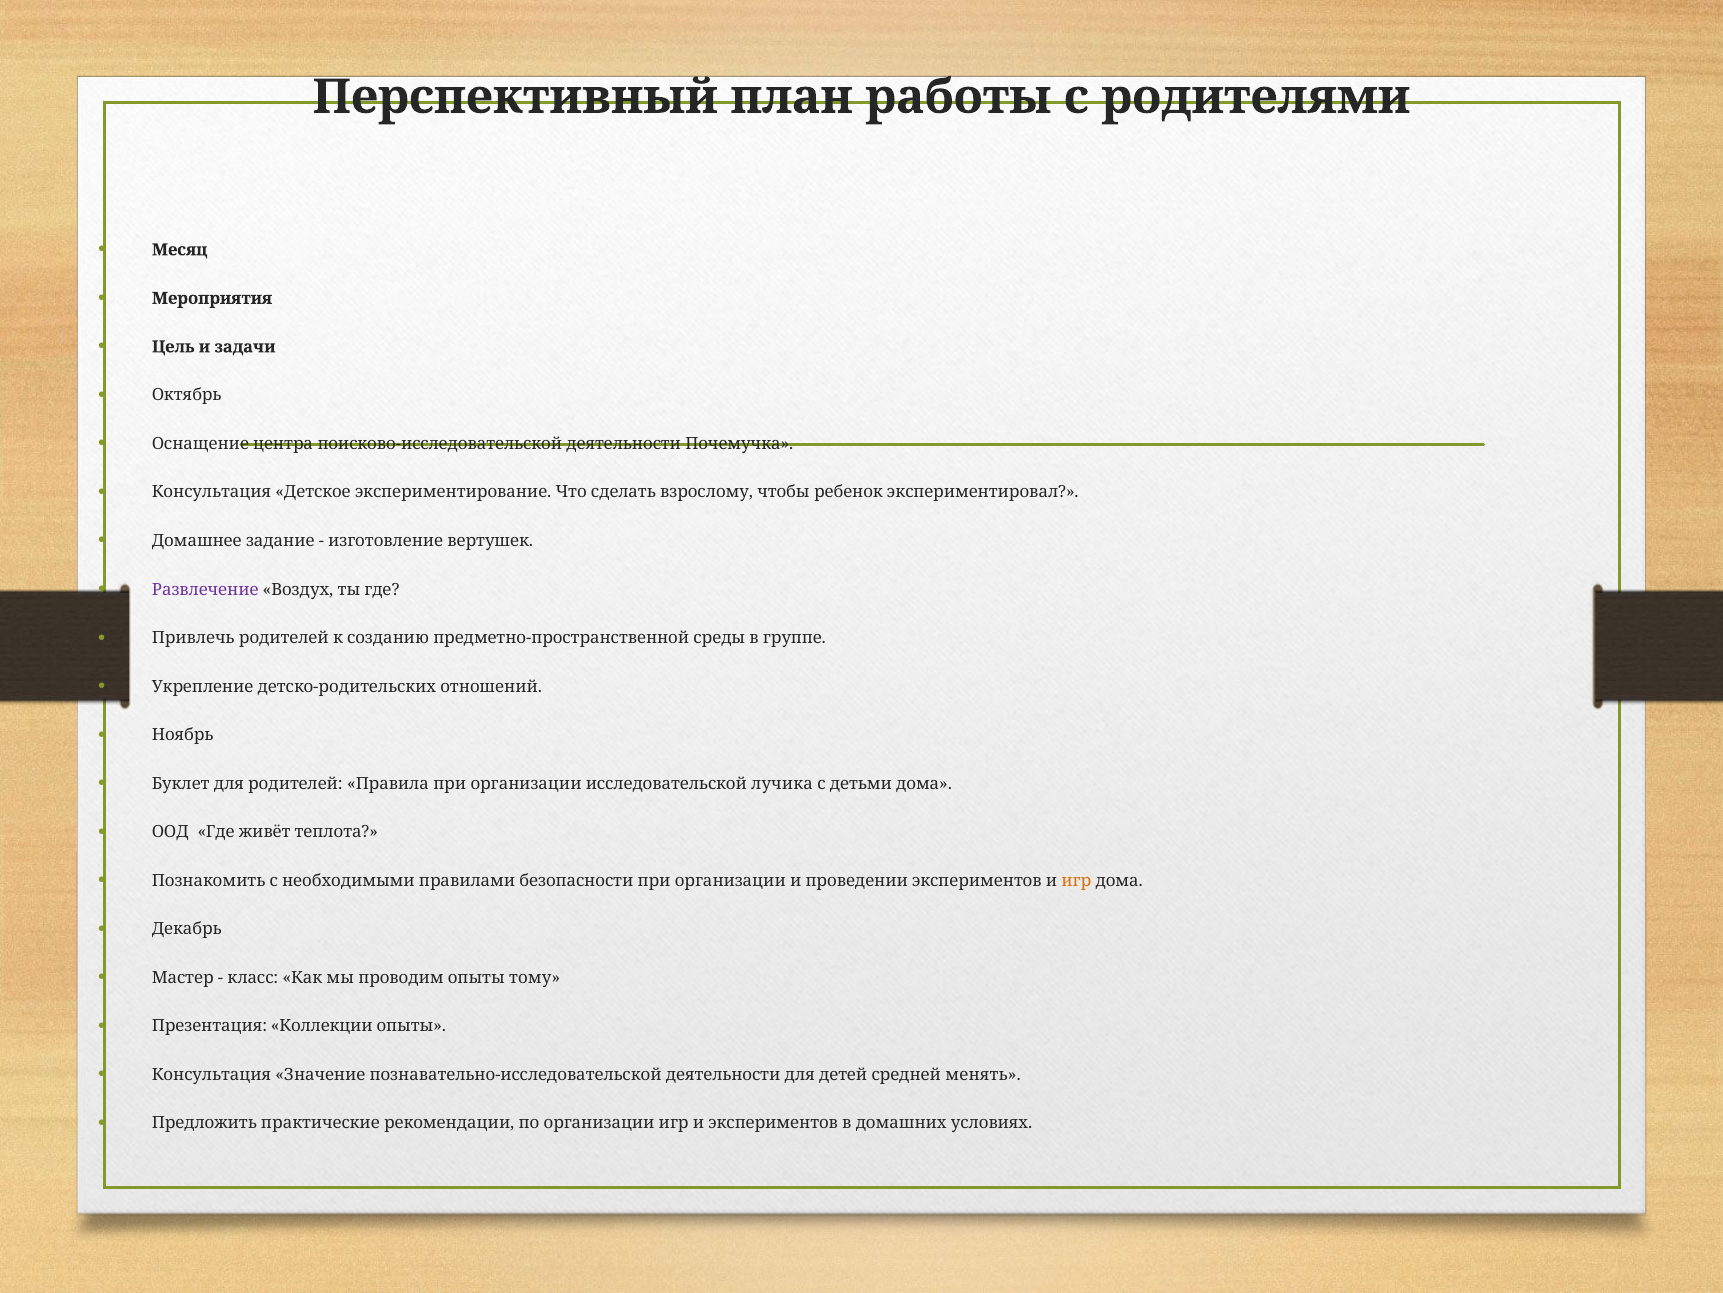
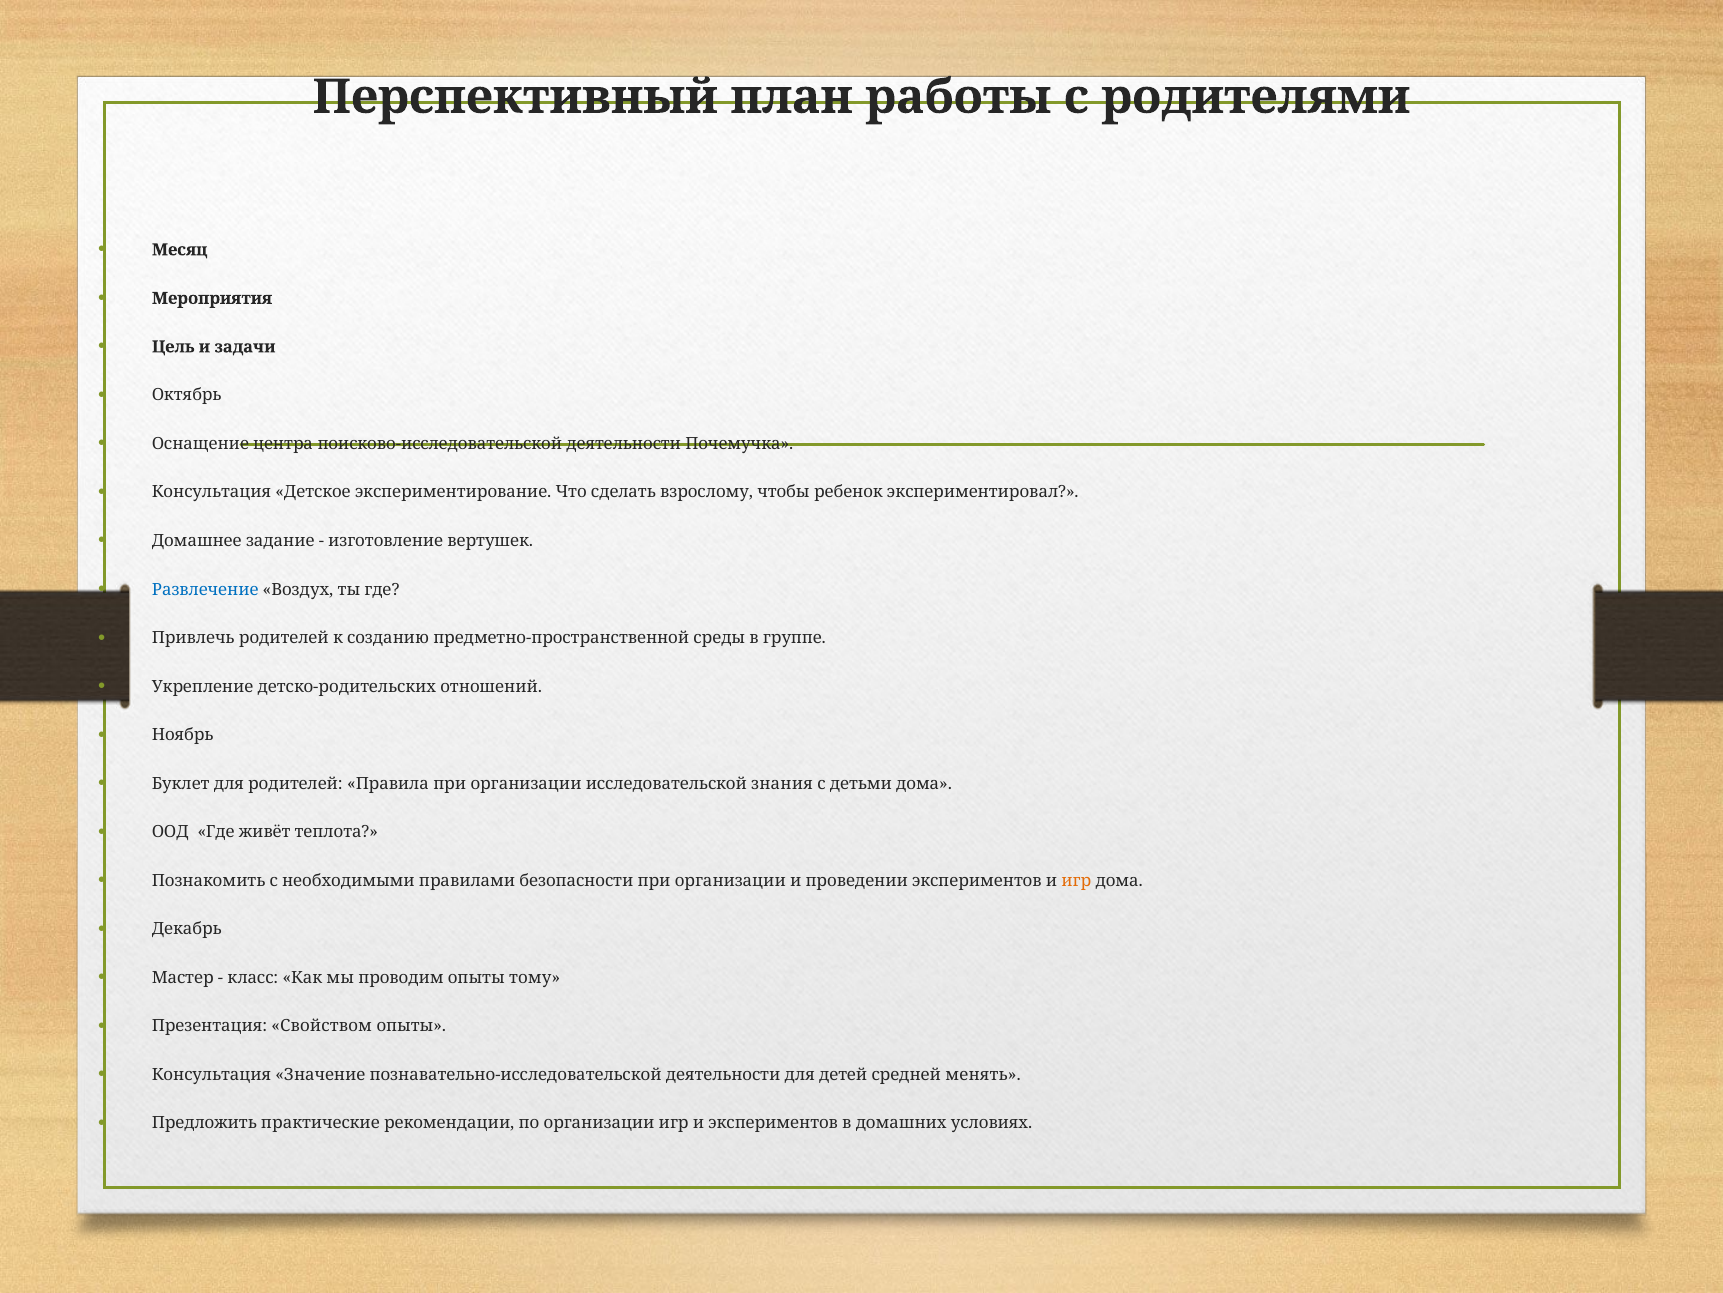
Развлечение colour: purple -> blue
лучика: лучика -> знания
Коллекции: Коллекции -> Свойством
